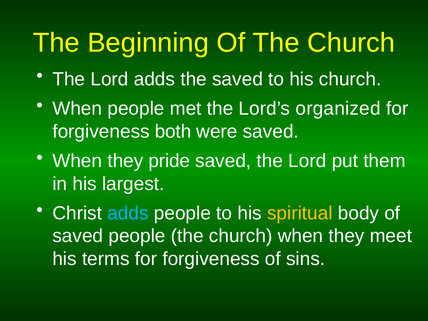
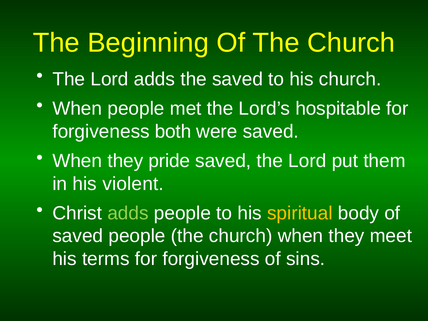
organized: organized -> hospitable
largest: largest -> violent
adds at (128, 213) colour: light blue -> light green
